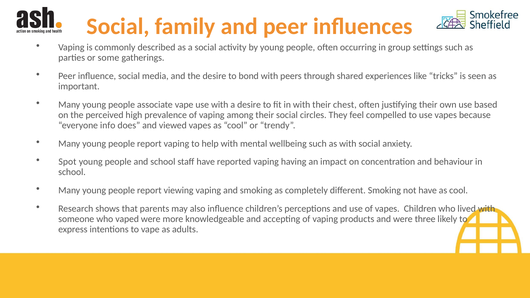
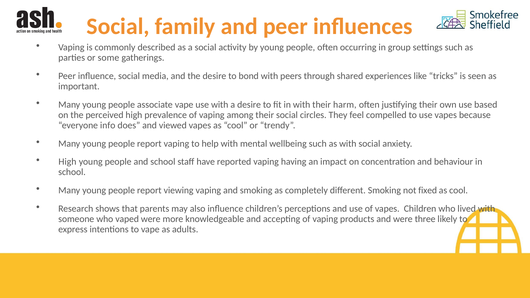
chest: chest -> harm
Spot at (67, 162): Spot -> High
not have: have -> fixed
